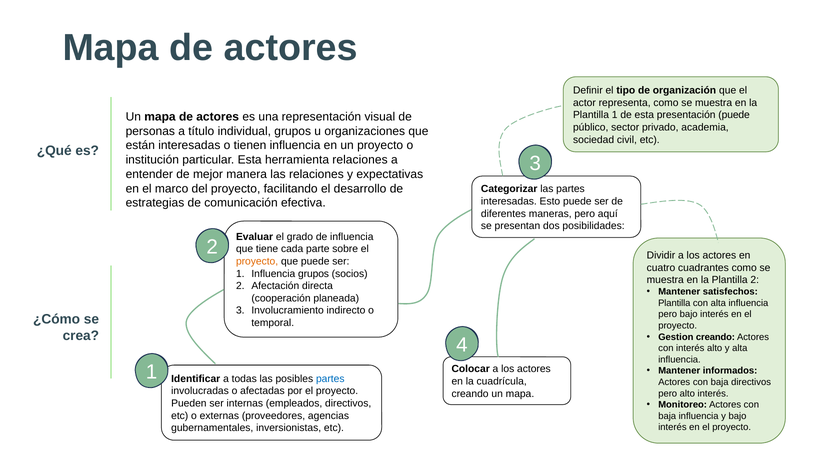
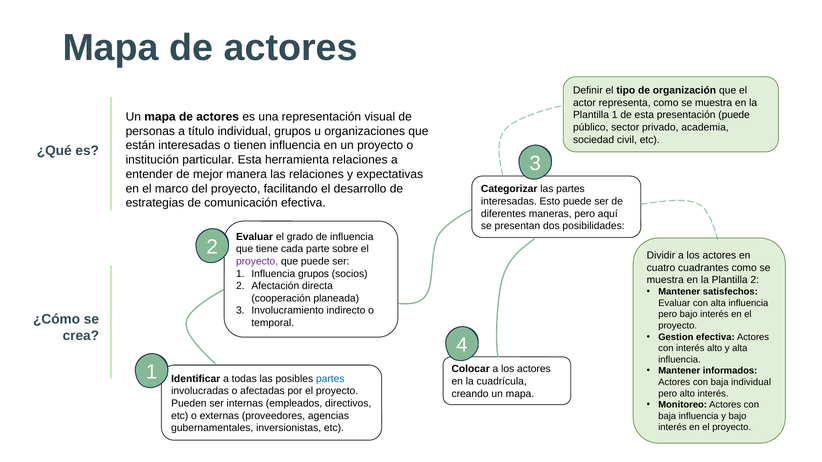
proyecto at (257, 262) colour: orange -> purple
Plantilla at (674, 303): Plantilla -> Evaluar
Gestion creando: creando -> efectiva
baja directivos: directivos -> individual
